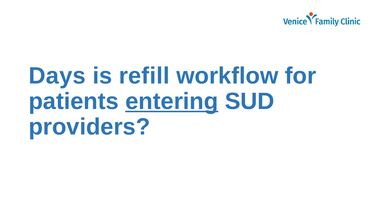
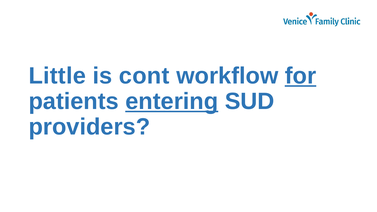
Days: Days -> Little
refill: refill -> cont
for underline: none -> present
